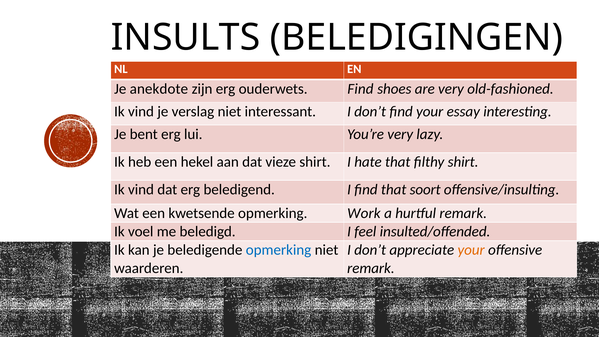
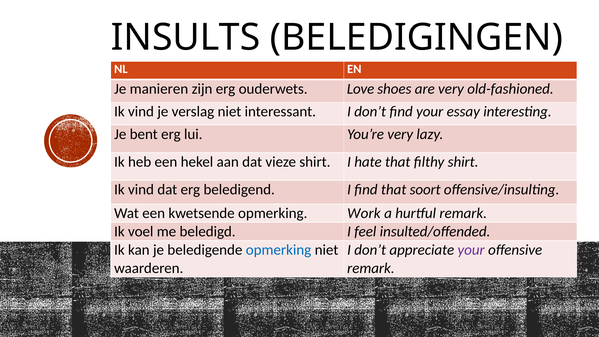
anekdote: anekdote -> manieren
ouderwets Find: Find -> Love
your at (471, 250) colour: orange -> purple
